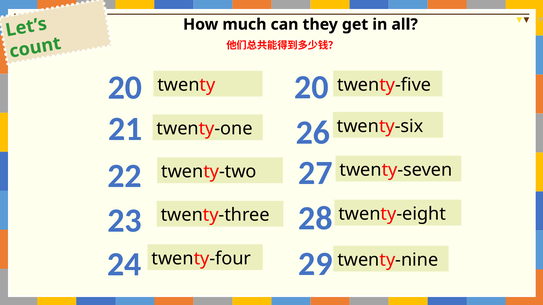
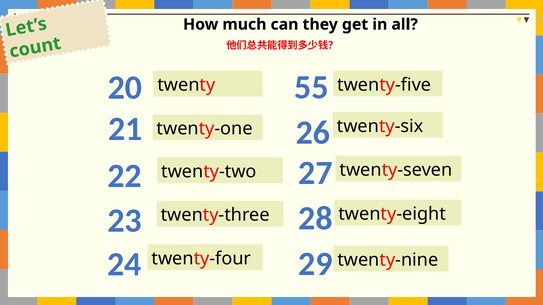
20 20: 20 -> 55
